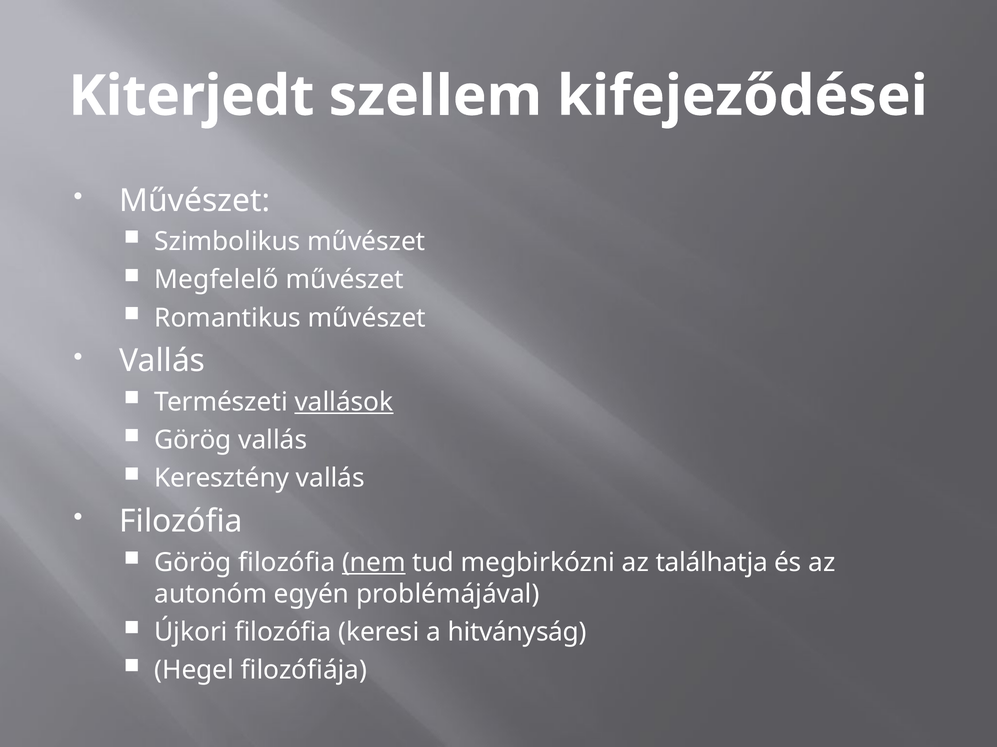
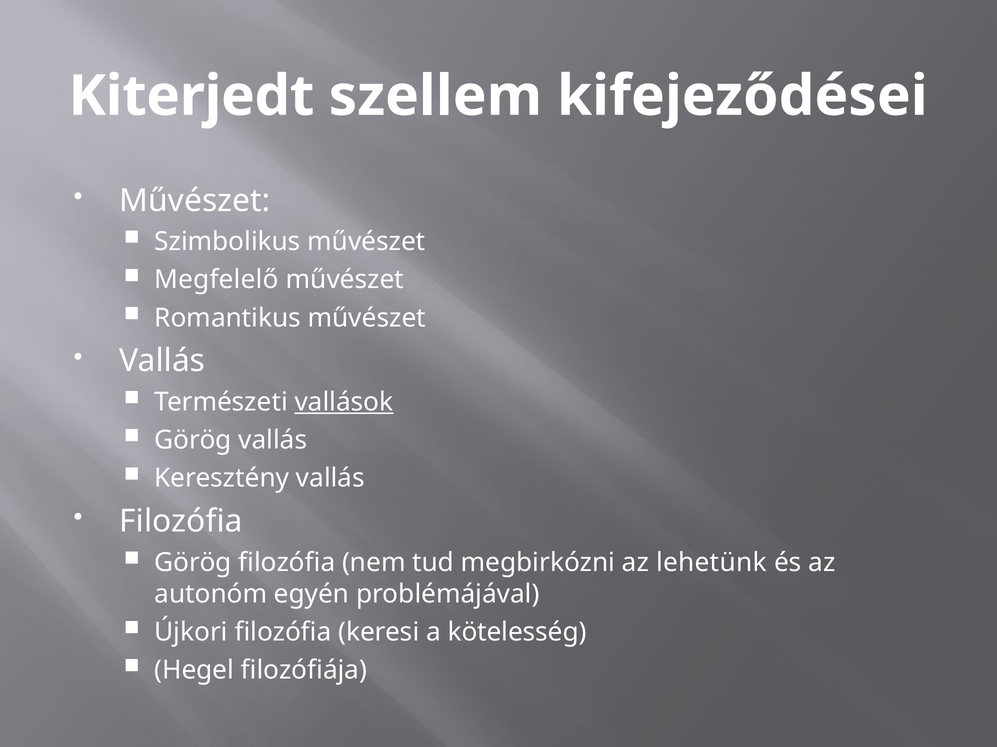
nem underline: present -> none
találhatja: találhatja -> lehetünk
hitványság: hitványság -> kötelesség
